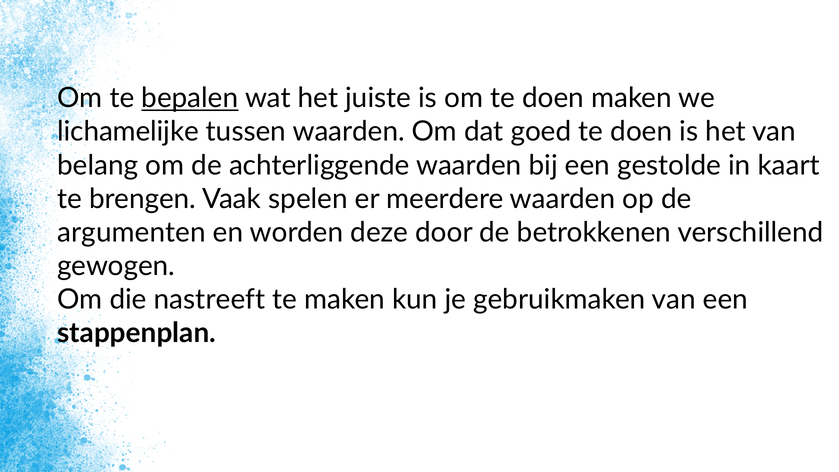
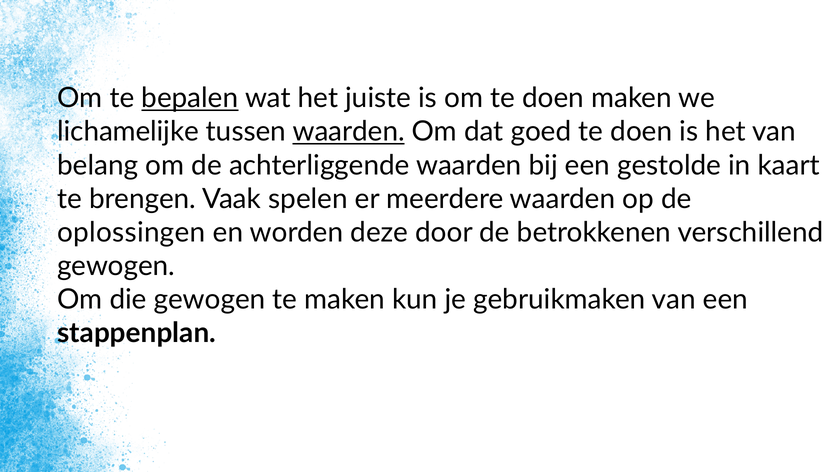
waarden at (349, 132) underline: none -> present
argumenten: argumenten -> oplossingen
die nastreeft: nastreeft -> gewogen
